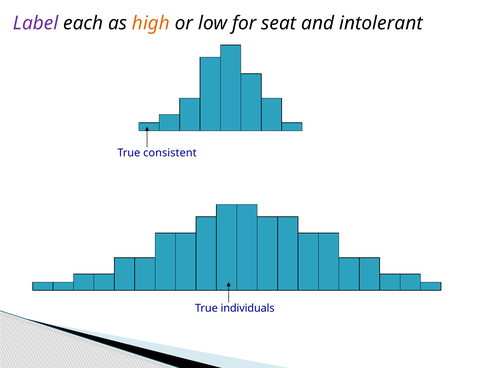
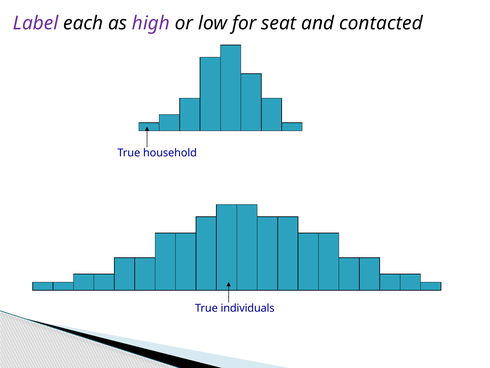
high colour: orange -> purple
intolerant: intolerant -> contacted
consistent: consistent -> household
